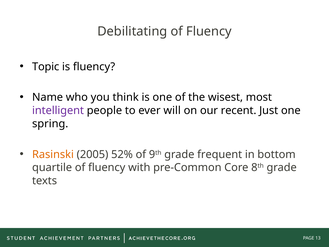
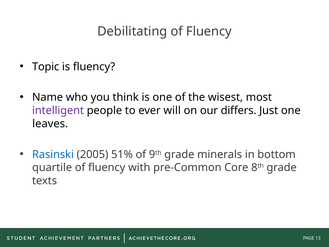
recent: recent -> differs
spring: spring -> leaves
Rasinski colour: orange -> blue
52%: 52% -> 51%
frequent: frequent -> minerals
